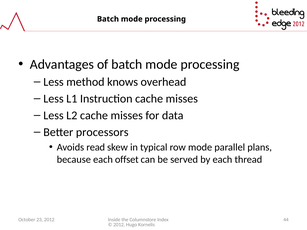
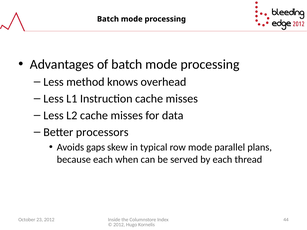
read: read -> gaps
offset: offset -> when
